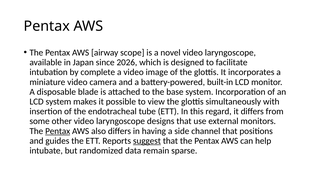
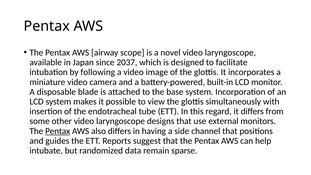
2026: 2026 -> 2037
complete: complete -> following
suggest underline: present -> none
